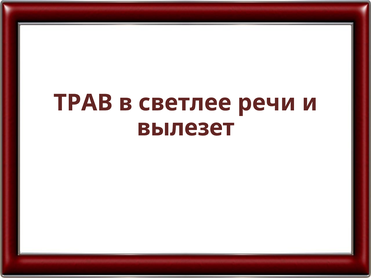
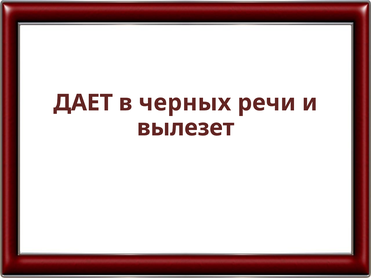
ТРАВ: ТРАВ -> ДАЕТ
светлее: светлее -> черных
